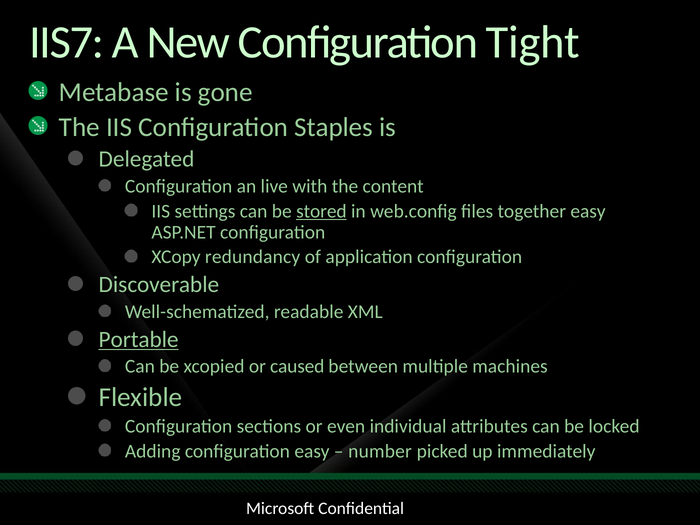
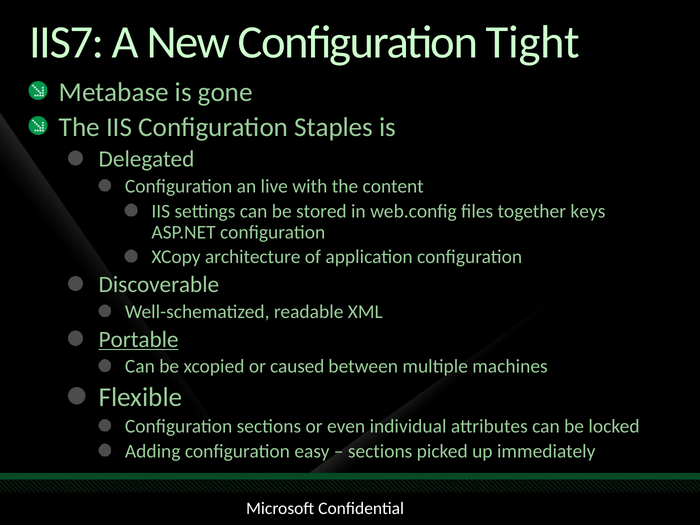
stored underline: present -> none
together easy: easy -> keys
redundancy: redundancy -> architecture
number at (380, 451): number -> sections
